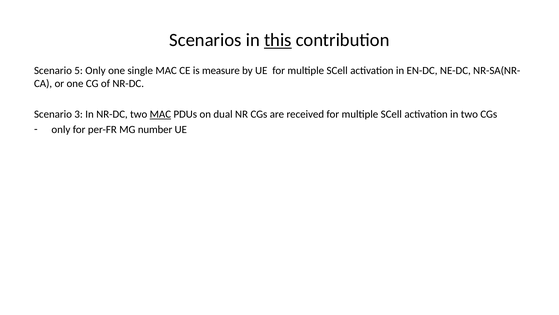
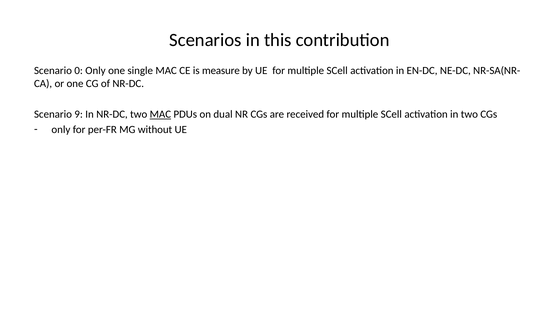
this underline: present -> none
5: 5 -> 0
3: 3 -> 9
number: number -> without
